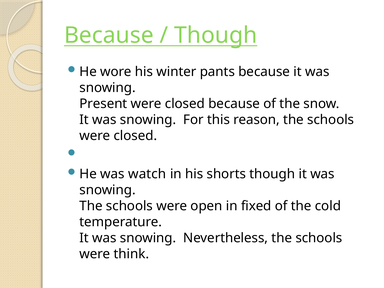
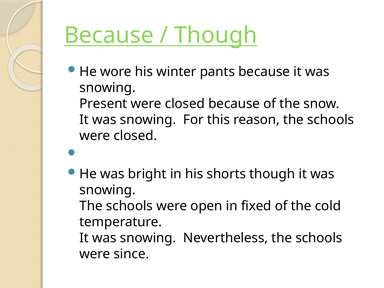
watch: watch -> bright
think: think -> since
